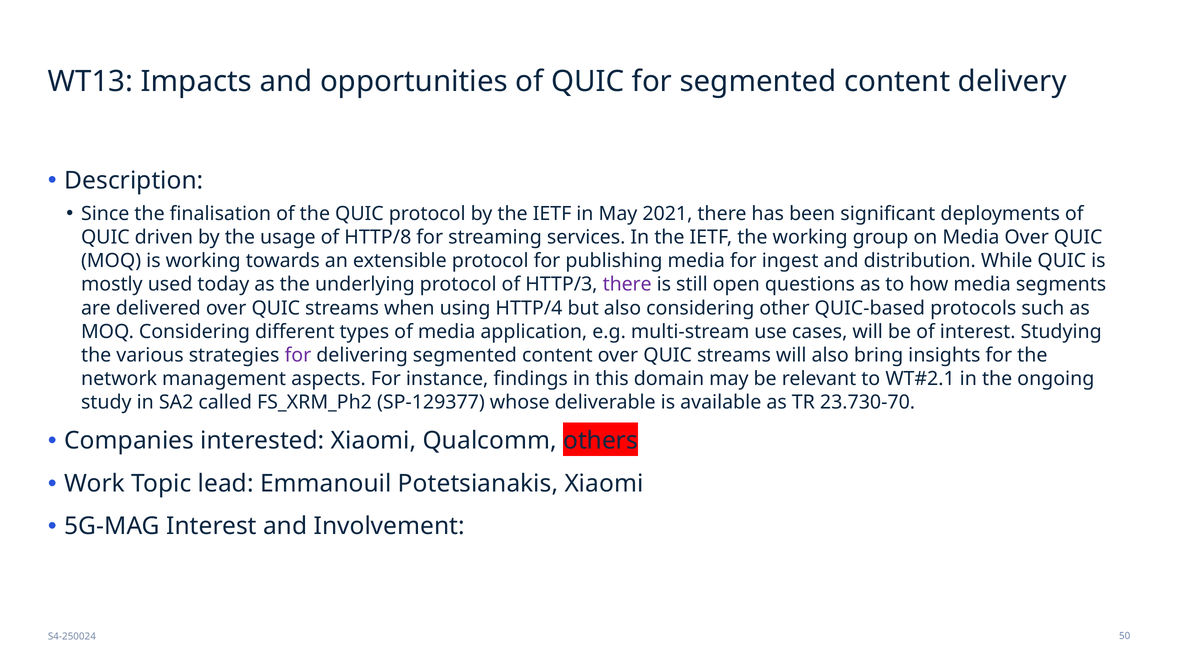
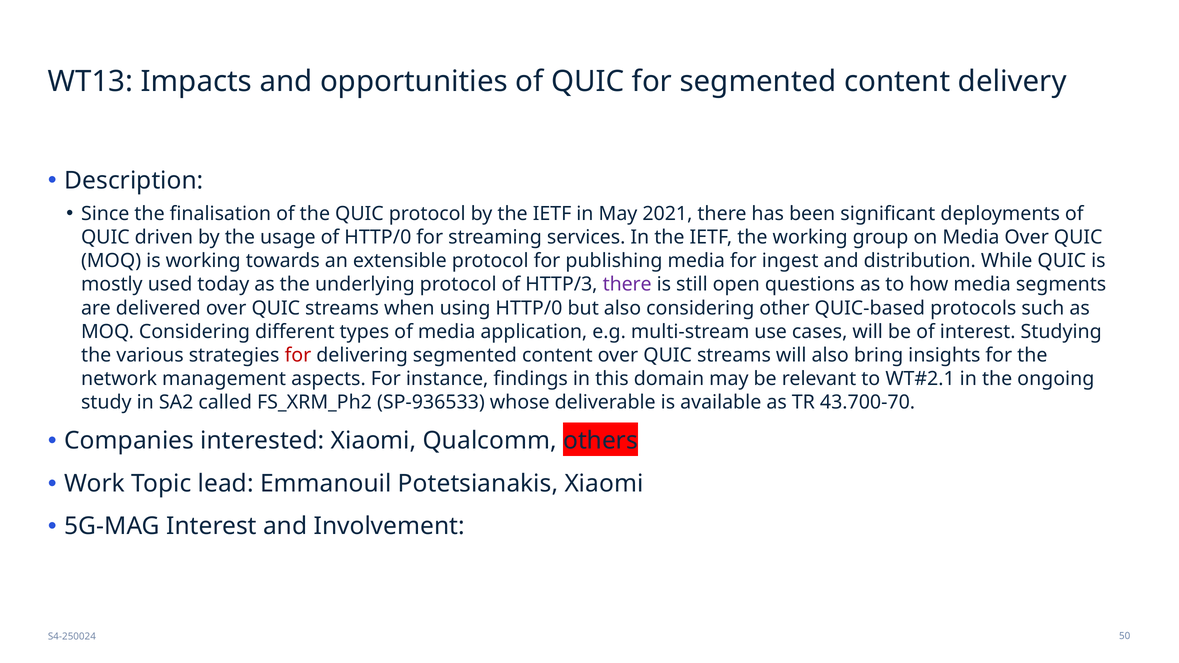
of HTTP/8: HTTP/8 -> HTTP/0
using HTTP/4: HTTP/4 -> HTTP/0
for at (298, 355) colour: purple -> red
SP-129377: SP-129377 -> SP-936533
23.730-70: 23.730-70 -> 43.700-70
